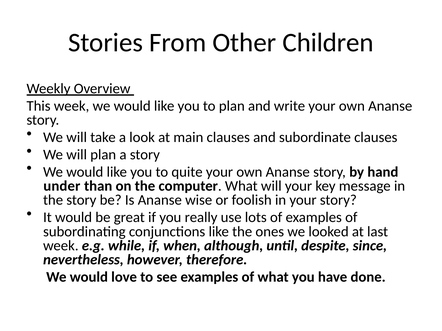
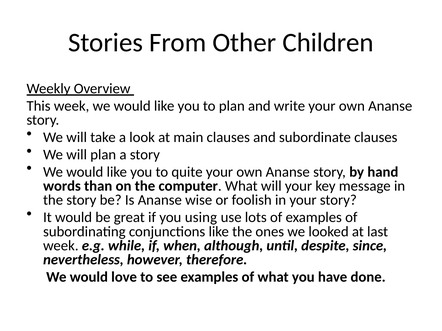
under: under -> words
really: really -> using
